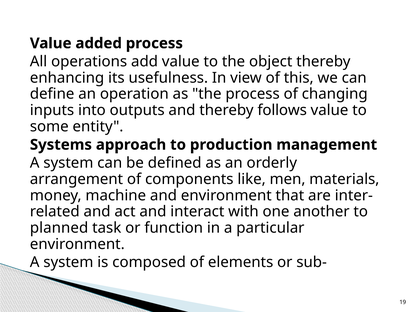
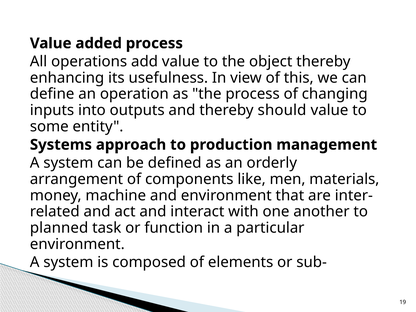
follows: follows -> should
